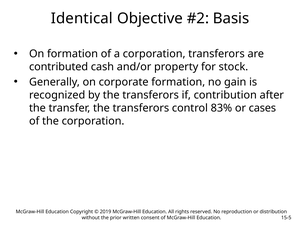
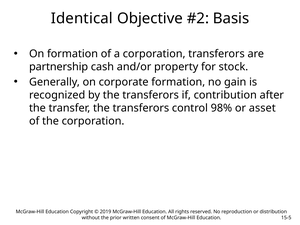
contributed: contributed -> partnership
83%: 83% -> 98%
cases: cases -> asset
